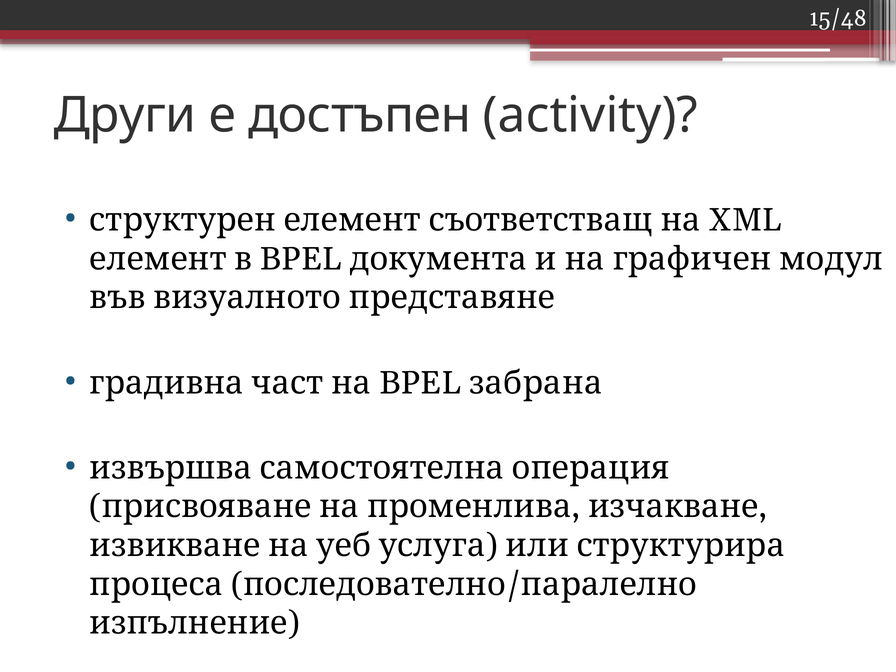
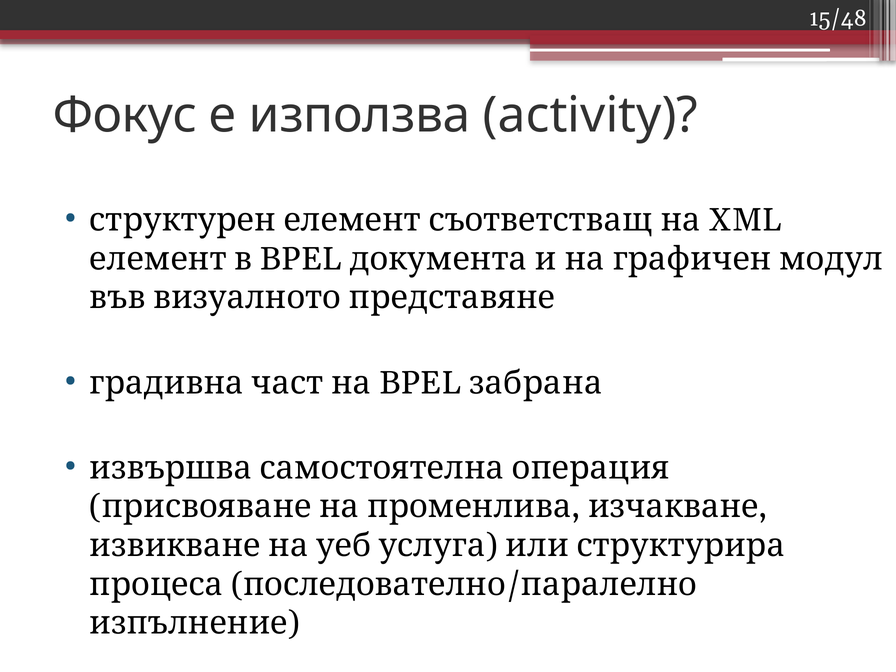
Други: Други -> Фокус
достъпен: достъпен -> използва
